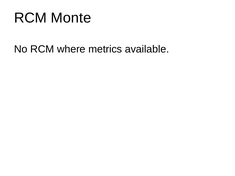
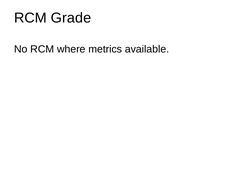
Monte: Monte -> Grade
